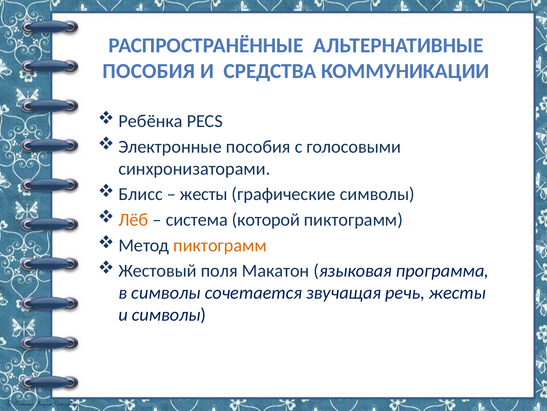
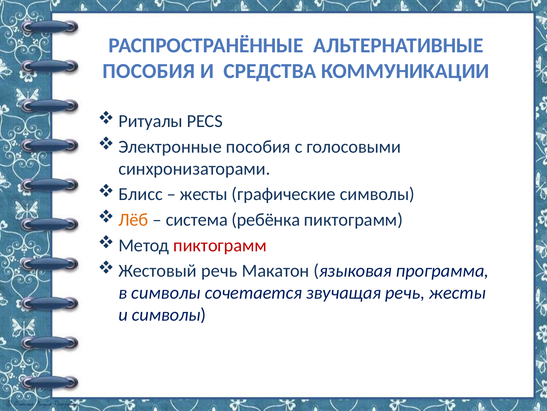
Ребёнка: Ребёнка -> Ритуалы
которой: которой -> ребёнка
пиктограмм at (220, 245) colour: orange -> red
Жестовый поля: поля -> речь
